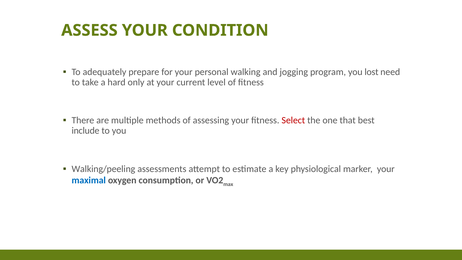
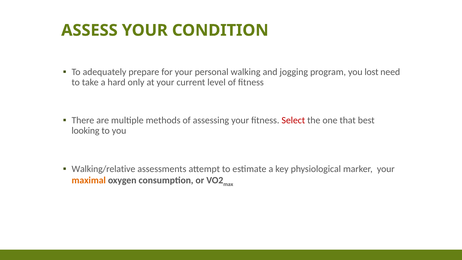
include: include -> looking
Walking/peeling: Walking/peeling -> Walking/relative
maximal colour: blue -> orange
